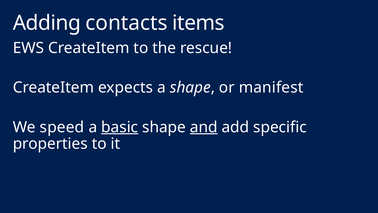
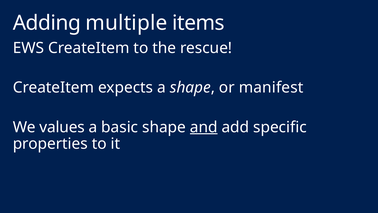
contacts: contacts -> multiple
speed: speed -> values
basic underline: present -> none
